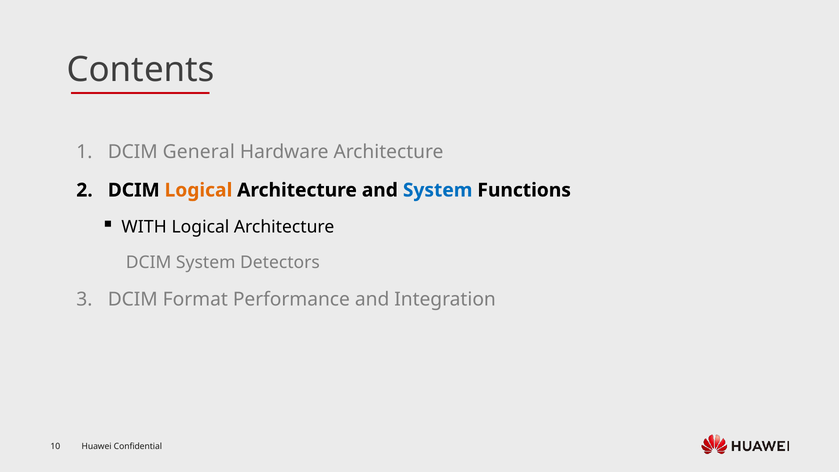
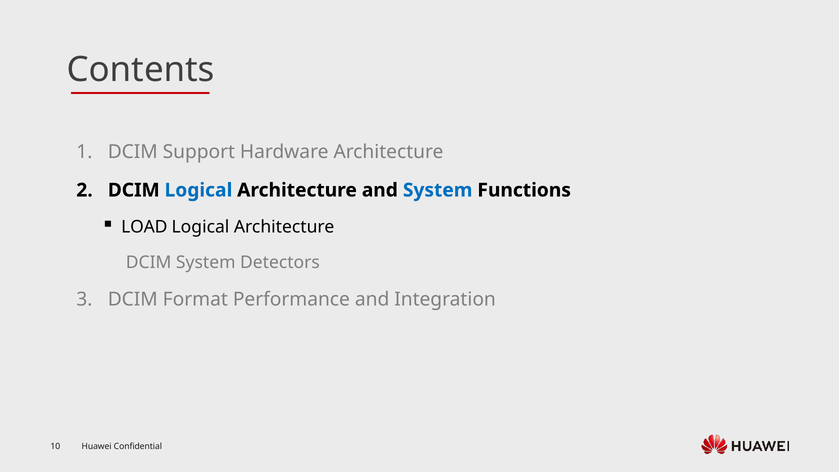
General: General -> Support
Logical at (198, 190) colour: orange -> blue
WITH: WITH -> LOAD
